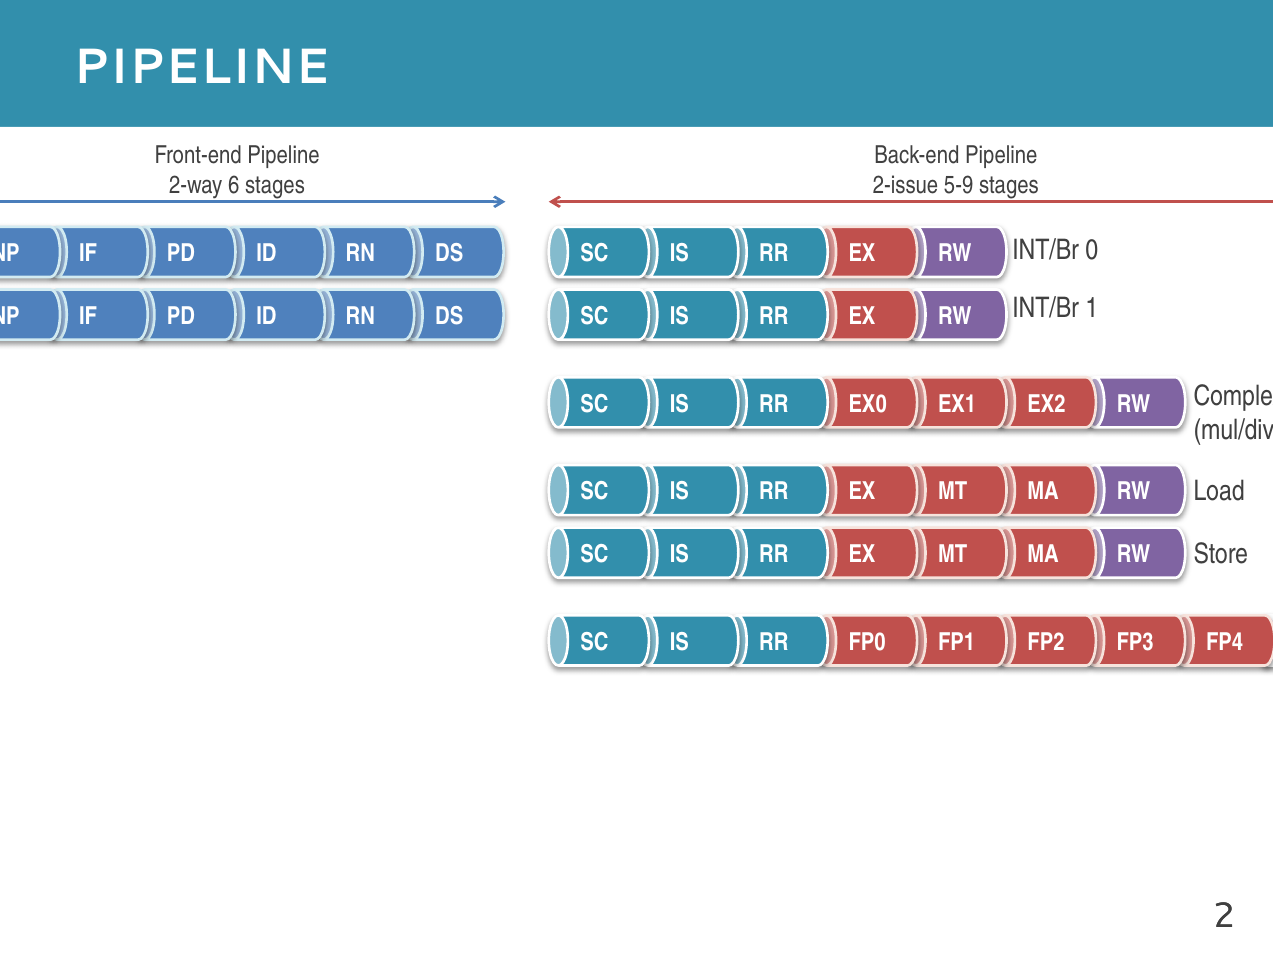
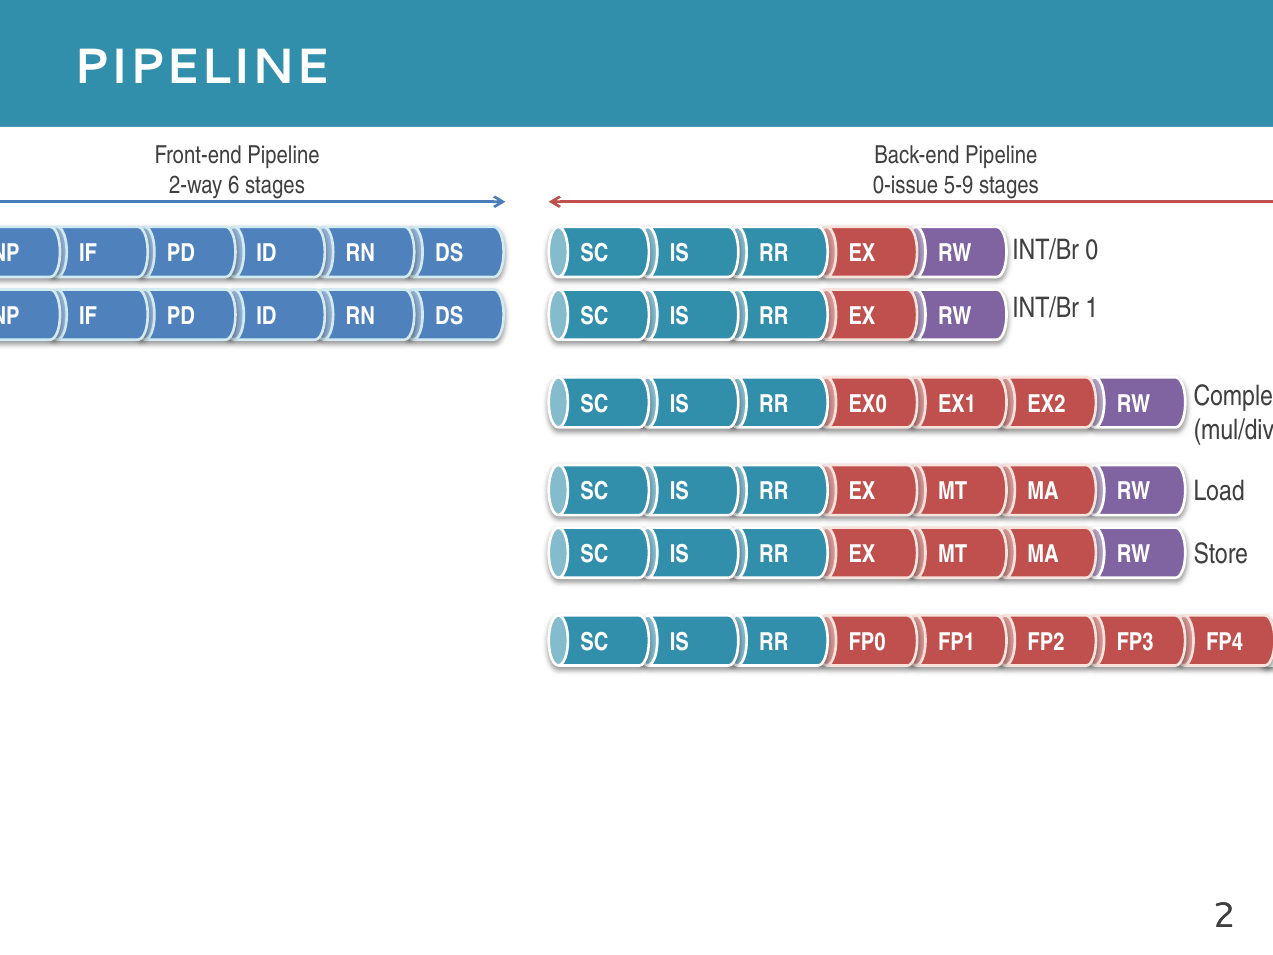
2-issue: 2-issue -> 0-issue
